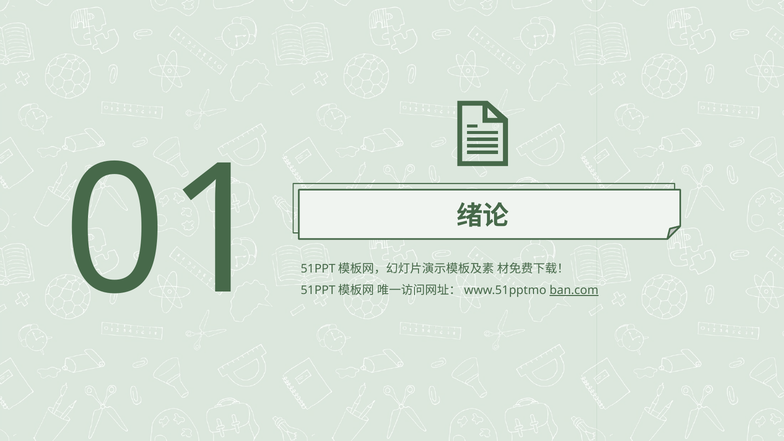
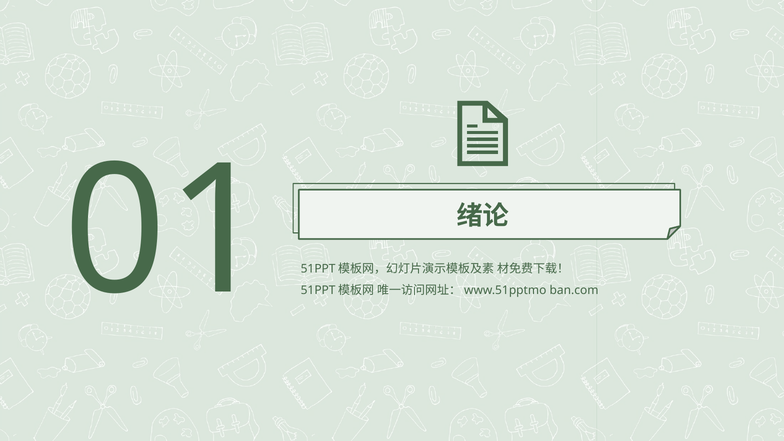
ban.com underline: present -> none
